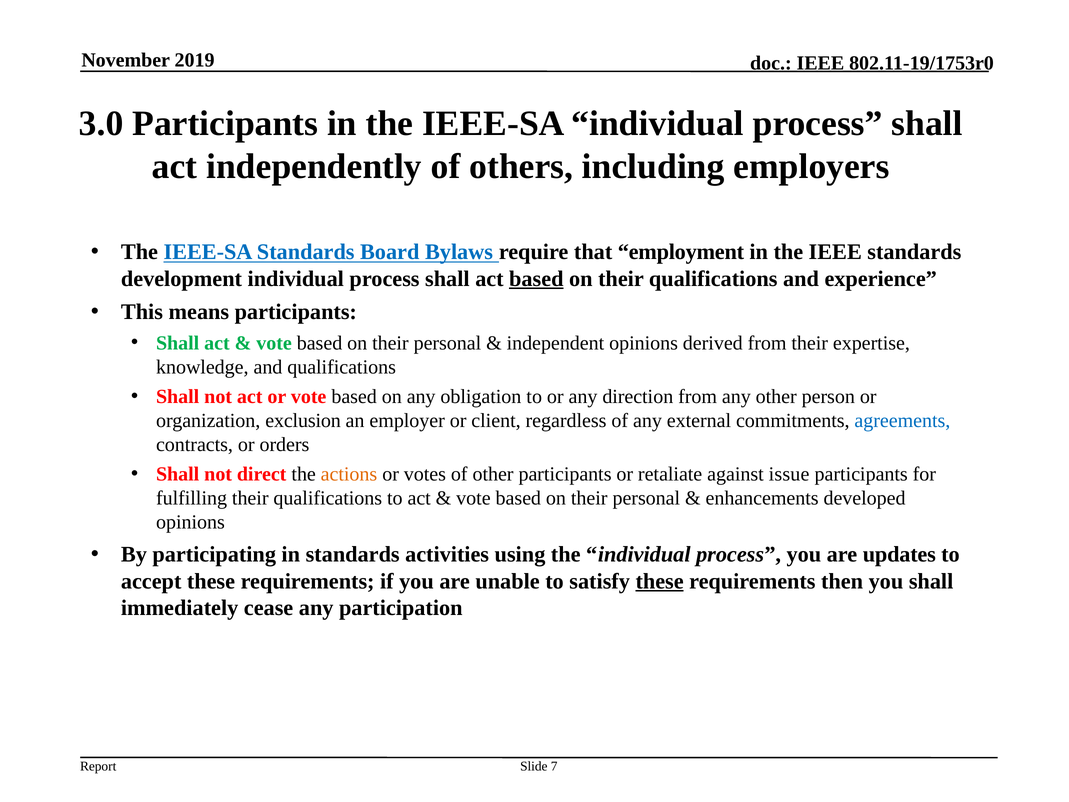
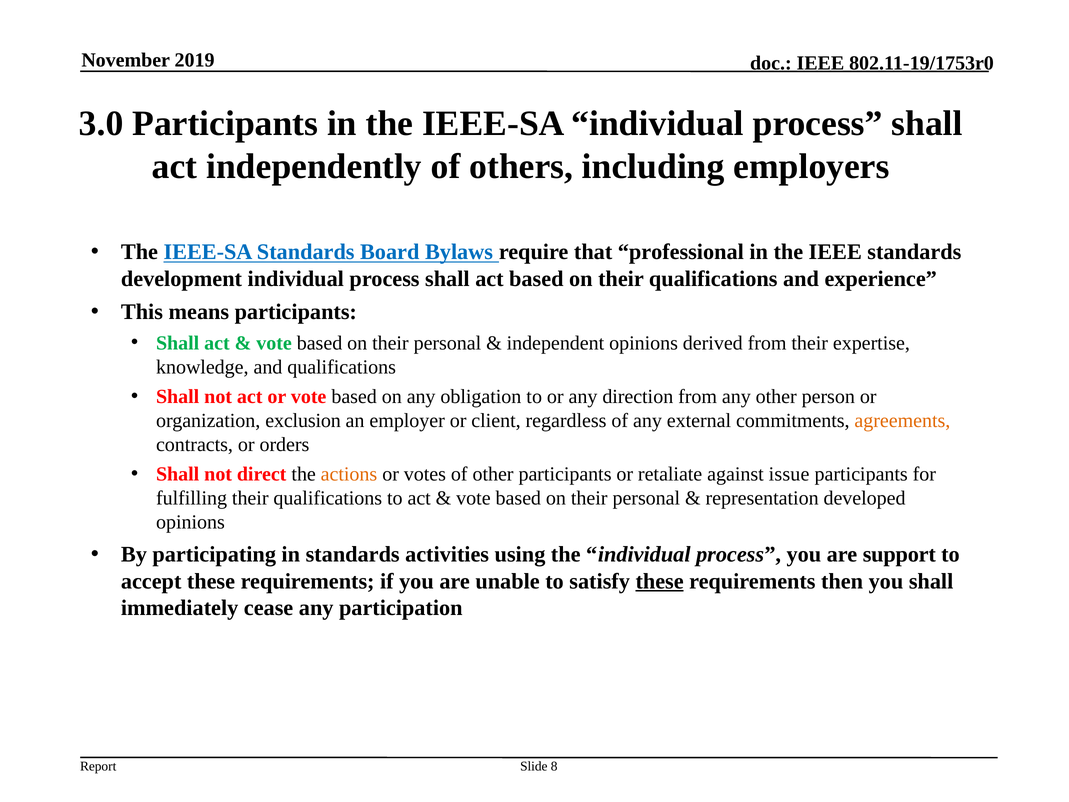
employment: employment -> professional
based at (536, 279) underline: present -> none
agreements colour: blue -> orange
enhancements: enhancements -> representation
updates: updates -> support
7: 7 -> 8
